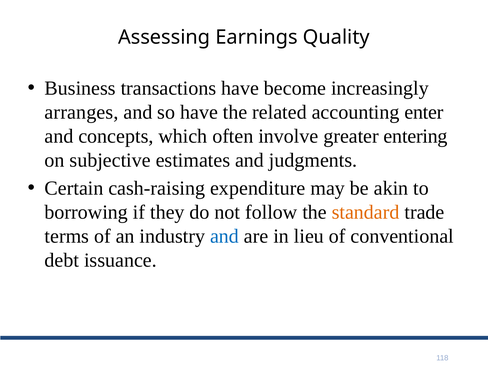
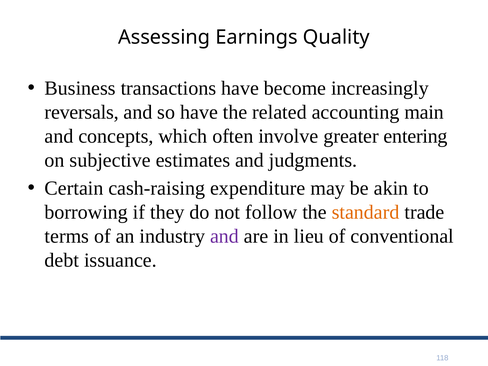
arranges: arranges -> reversals
enter: enter -> main
and at (225, 236) colour: blue -> purple
